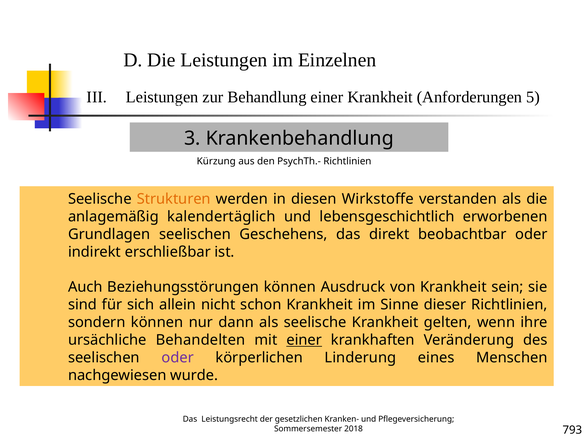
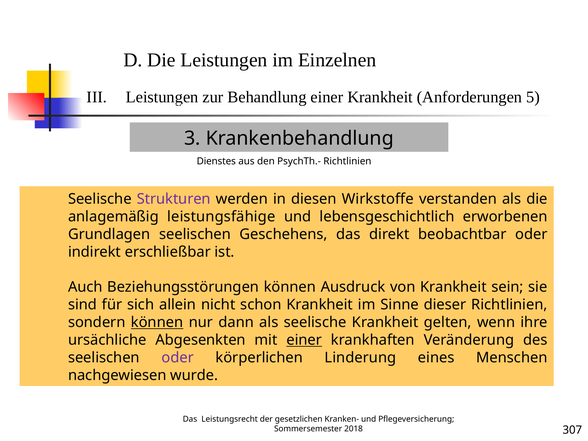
Kürzung: Kürzung -> Dienstes
Strukturen colour: orange -> purple
kalendertäglich: kalendertäglich -> leistungsfähige
können at (157, 322) underline: none -> present
Behandelten: Behandelten -> Abgesenkten
793: 793 -> 307
